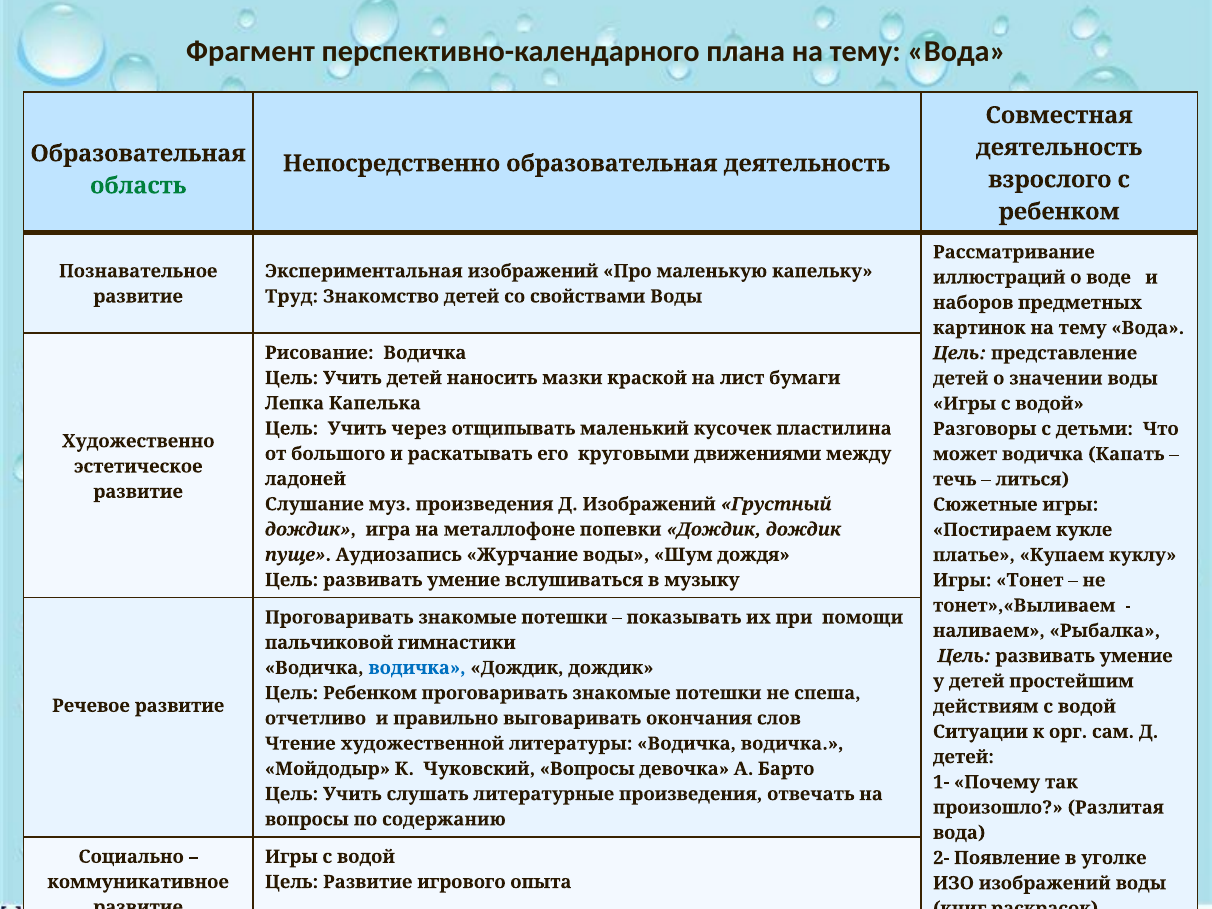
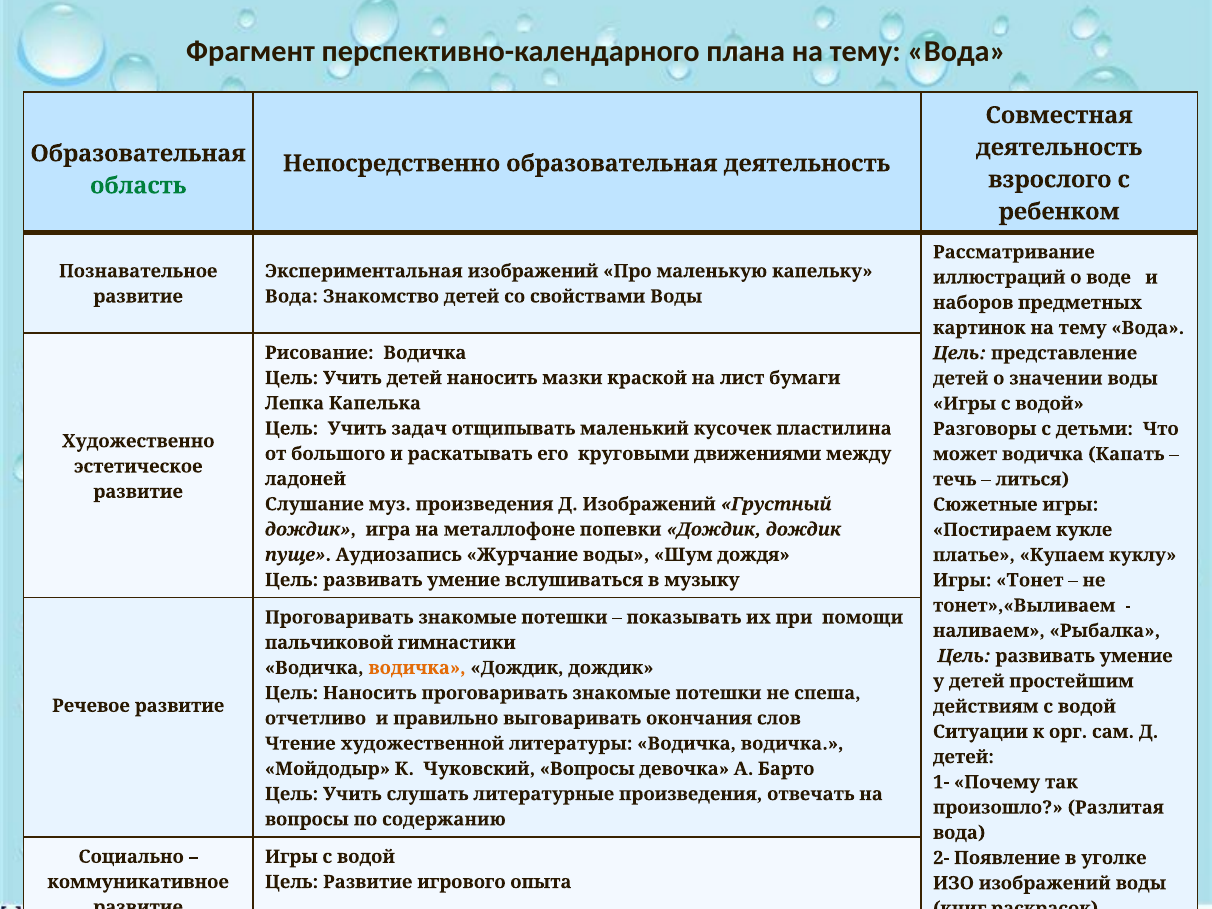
Труд at (292, 296): Труд -> Вода
через: через -> задач
водичка at (417, 668) colour: blue -> orange
Цель Ребенком: Ребенком -> Наносить
